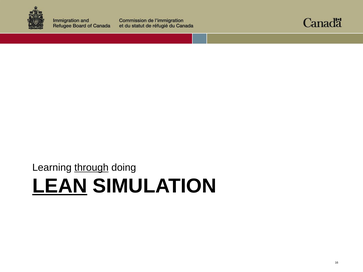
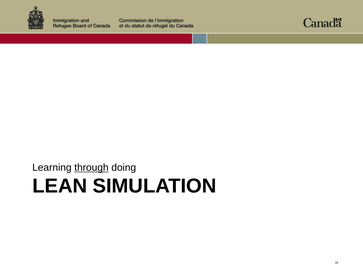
LEAN underline: present -> none
